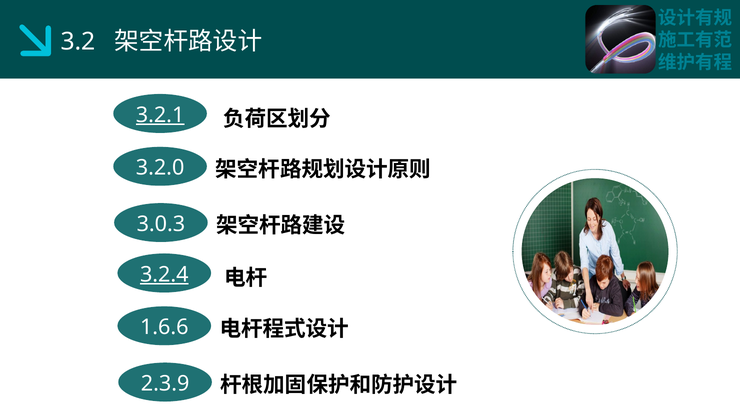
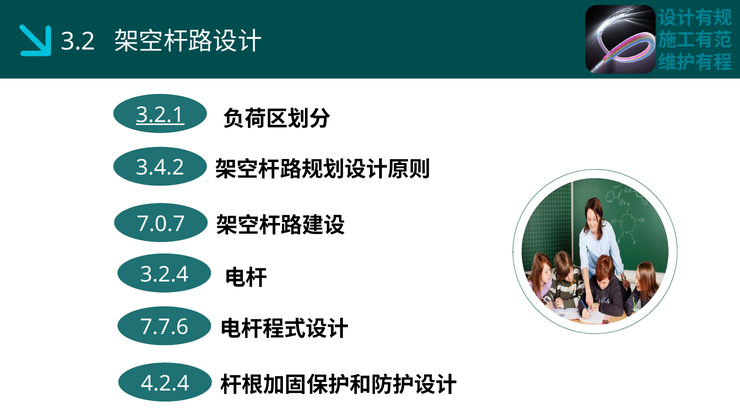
3.2.0: 3.2.0 -> 3.4.2
3.0.3: 3.0.3 -> 7.0.7
3.2.4 underline: present -> none
1.6.6: 1.6.6 -> 7.7.6
2.3.9: 2.3.9 -> 4.2.4
